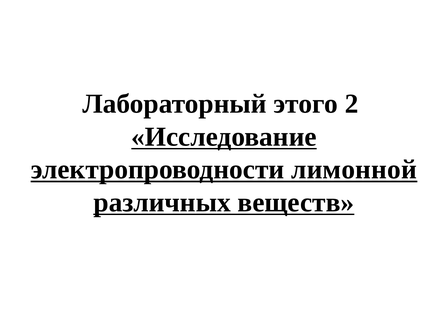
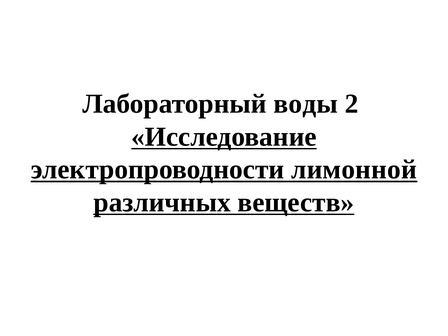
этого: этого -> воды
